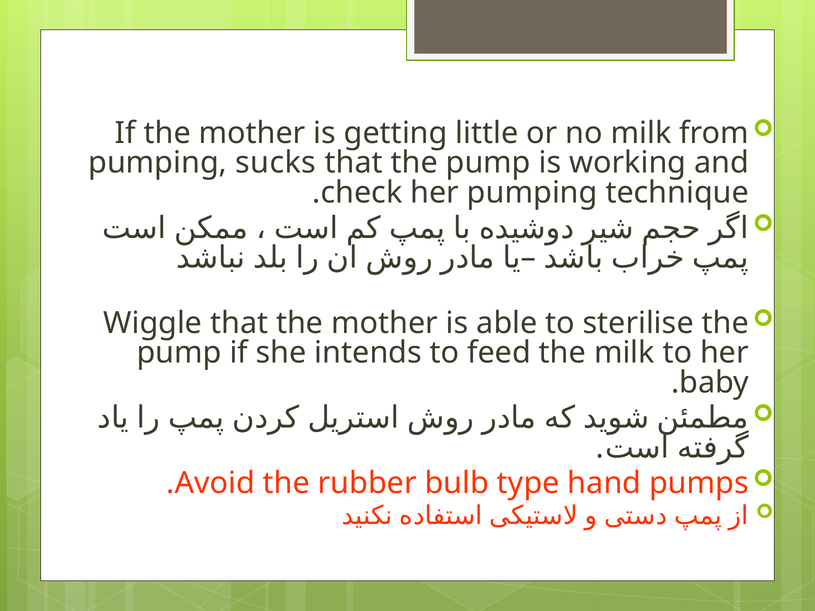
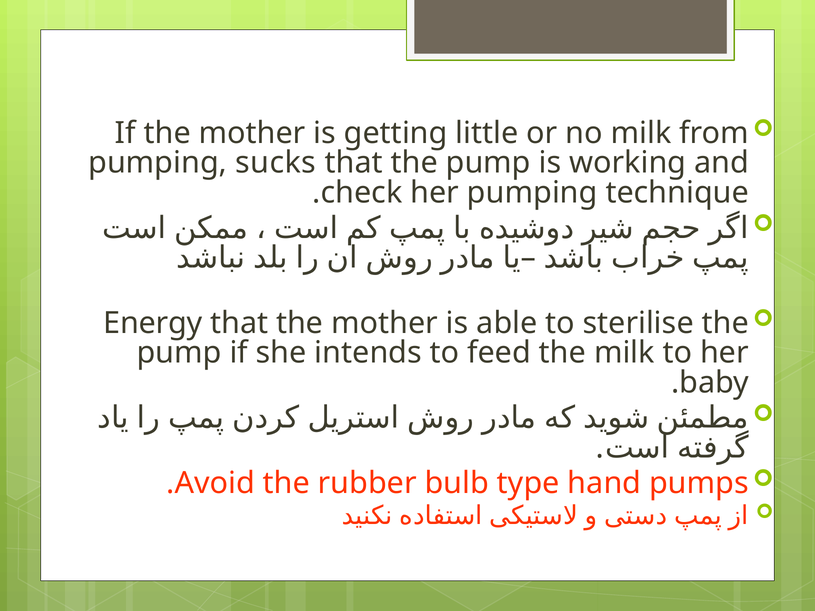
Wiggle: Wiggle -> Energy
